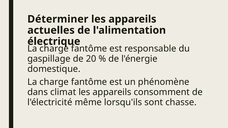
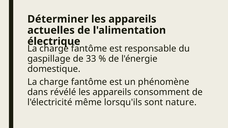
20: 20 -> 33
climat: climat -> révélé
chasse: chasse -> nature
